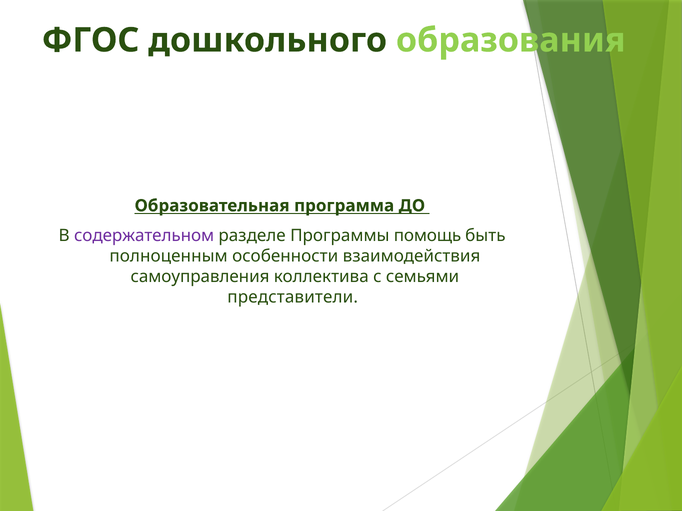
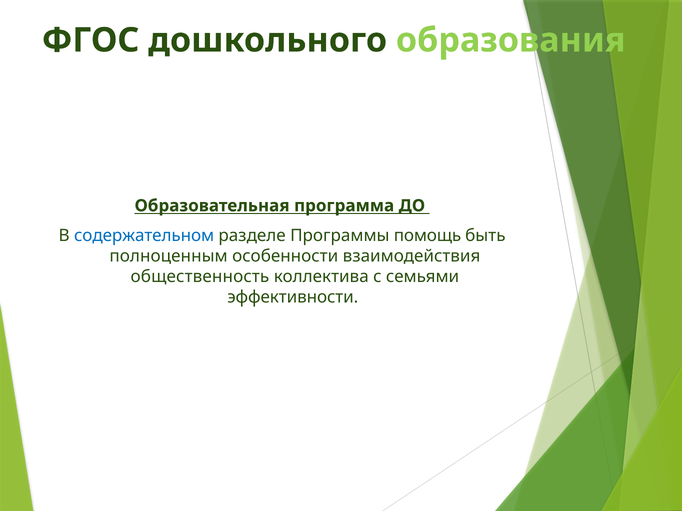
содержательном colour: purple -> blue
самоуправления: самоуправления -> общественность
представители: представители -> эффективности
